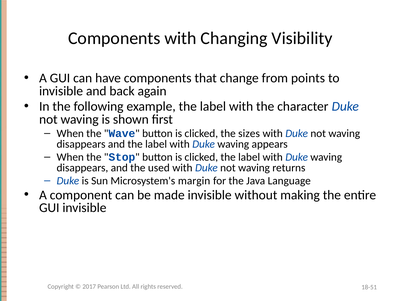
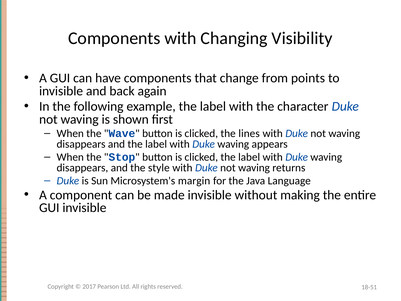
sizes: sizes -> lines
used: used -> style
